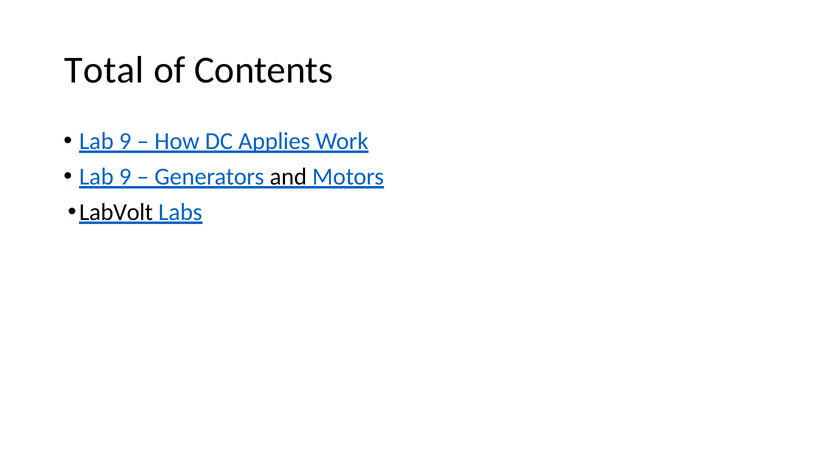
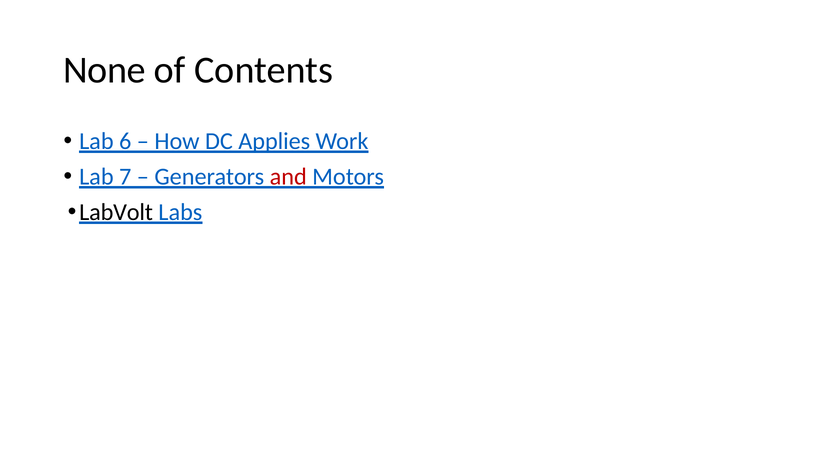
Total: Total -> None
9 at (125, 141): 9 -> 6
9 at (125, 177): 9 -> 7
and colour: black -> red
